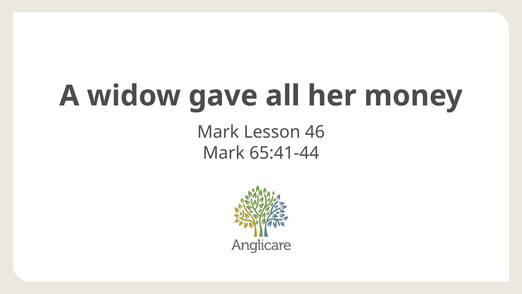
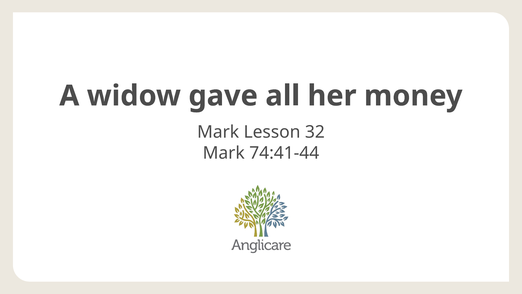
46: 46 -> 32
65:41-44: 65:41-44 -> 74:41-44
